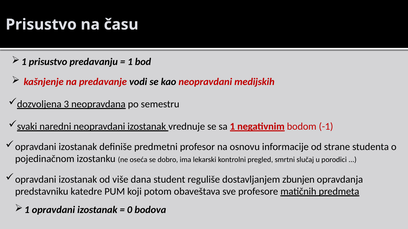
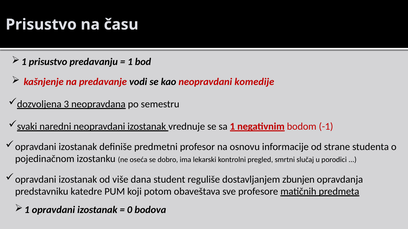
medijskih: medijskih -> komedije
